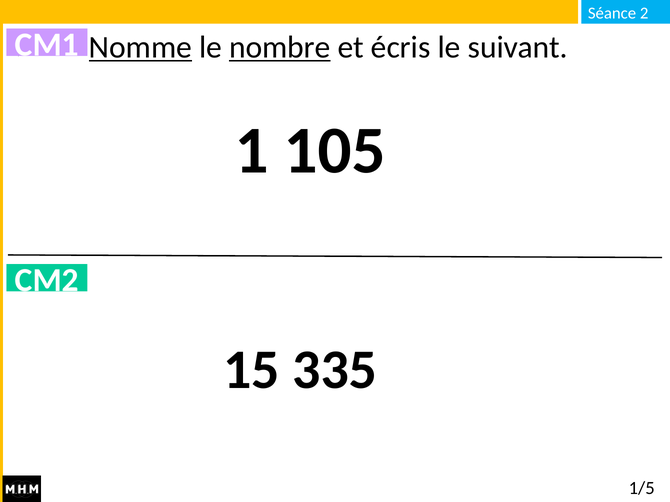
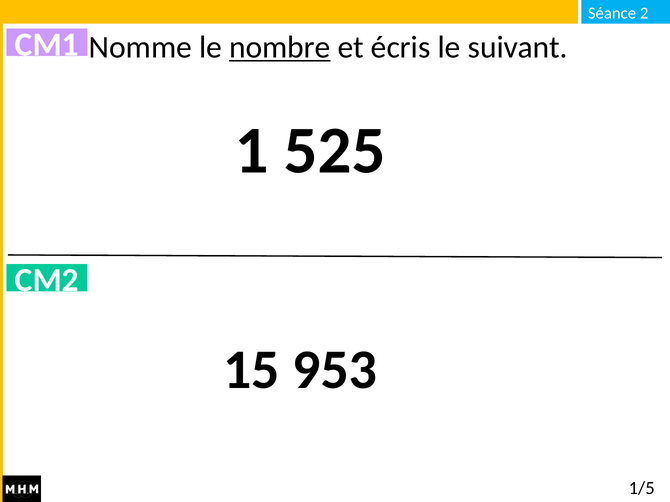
Nomme underline: present -> none
105: 105 -> 525
335: 335 -> 953
